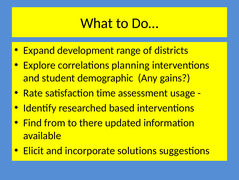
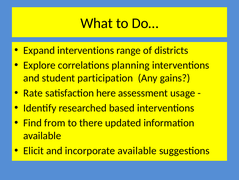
Expand development: development -> interventions
demographic: demographic -> participation
time: time -> here
incorporate solutions: solutions -> available
